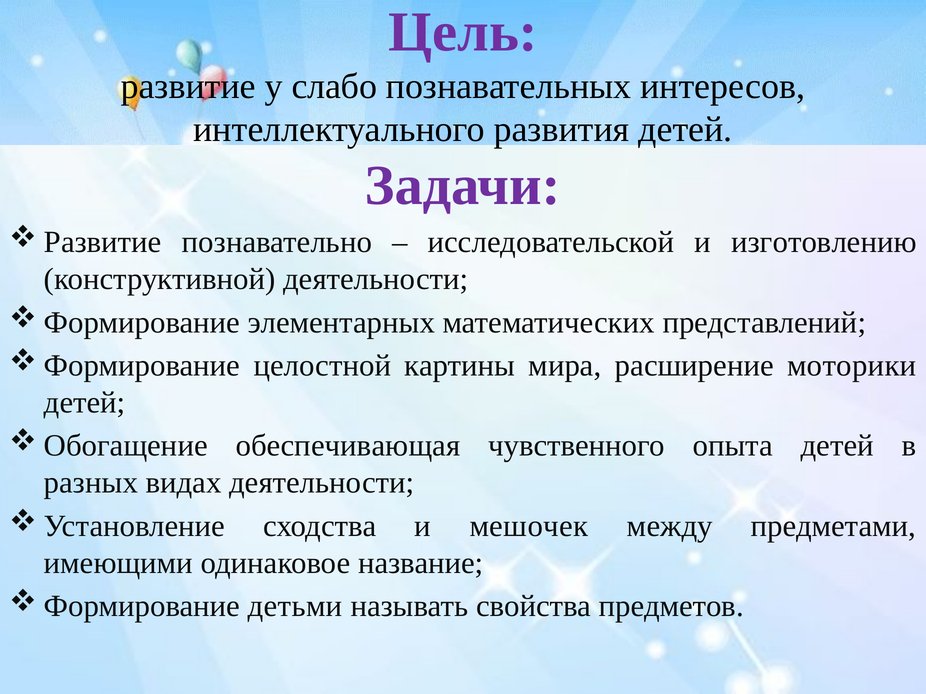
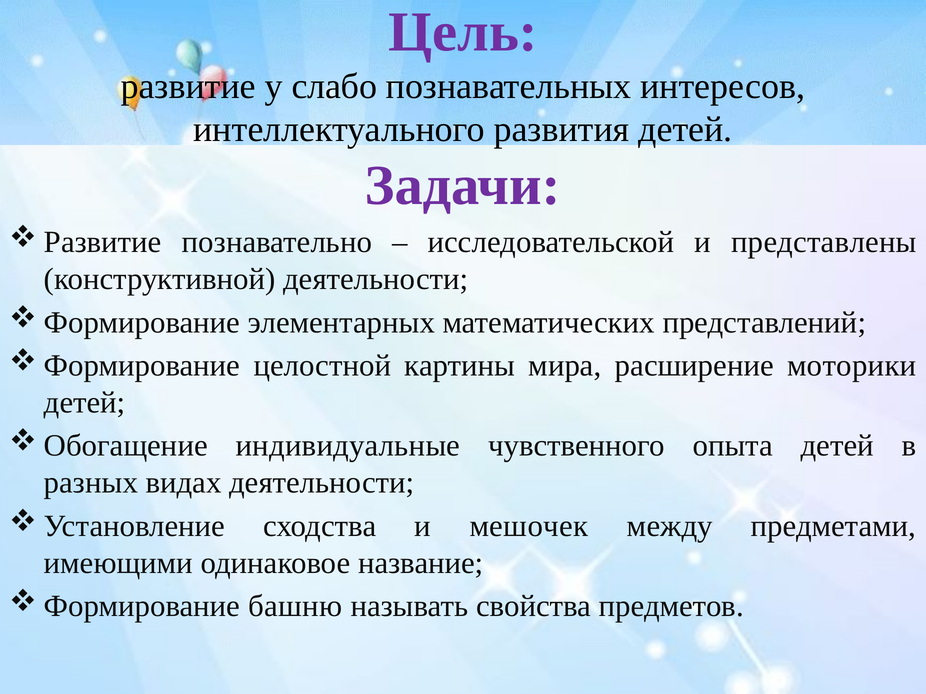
изготовлению: изготовлению -> представлены
обеспечивающая: обеспечивающая -> индивидуальные
детьми: детьми -> башню
